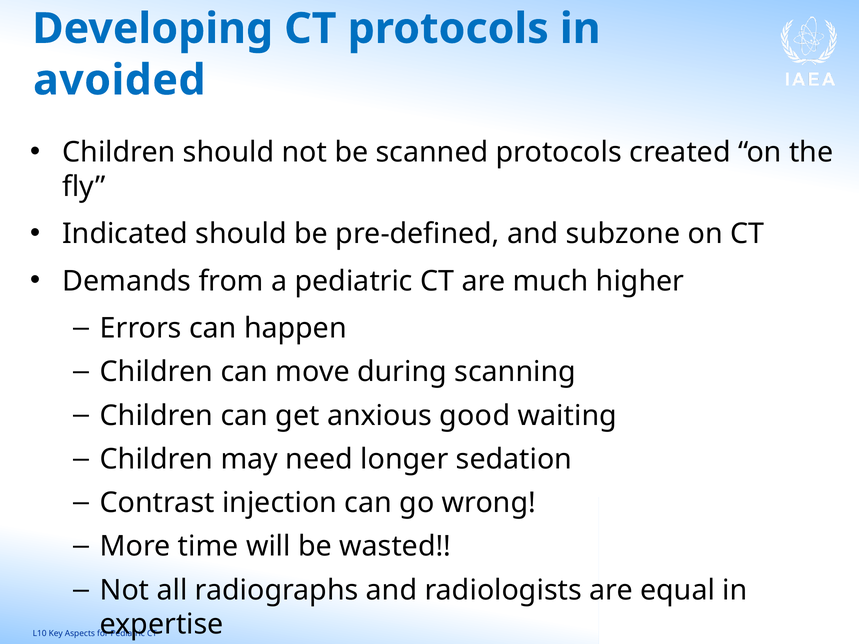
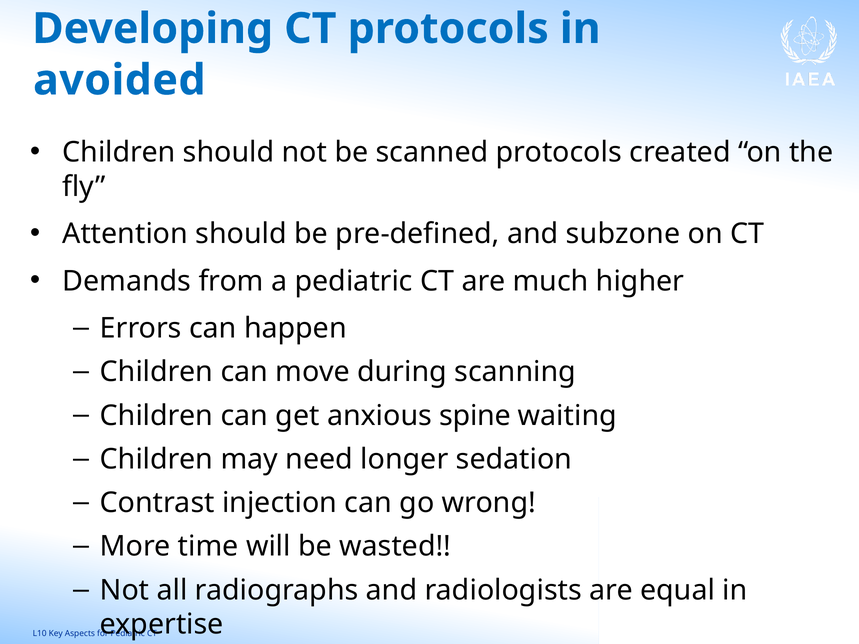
Indicated: Indicated -> Attention
good: good -> spine
